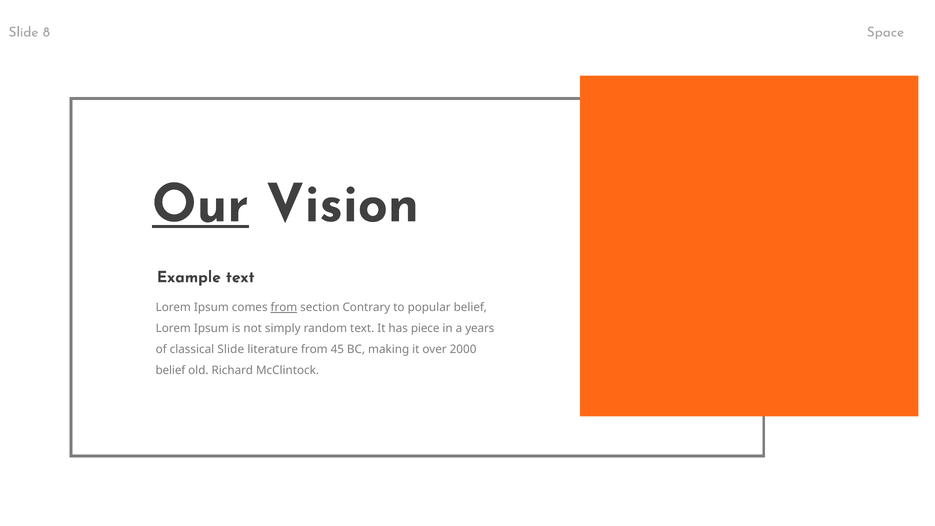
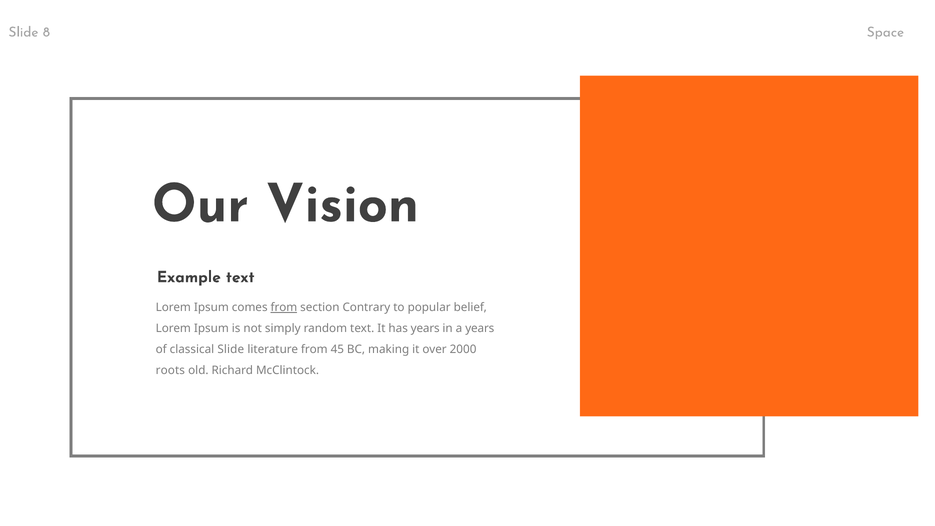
Our underline: present -> none
has piece: piece -> years
belief at (170, 371): belief -> roots
